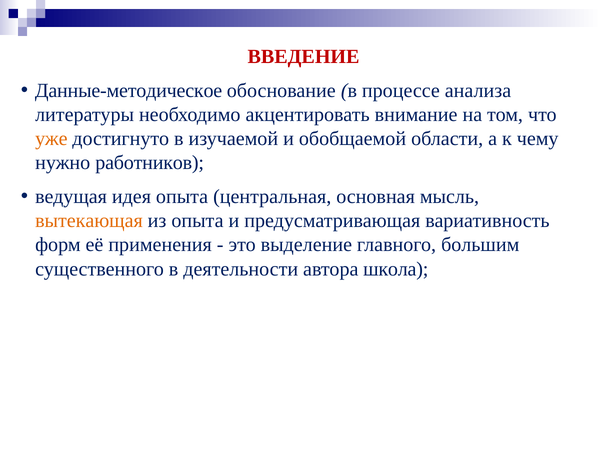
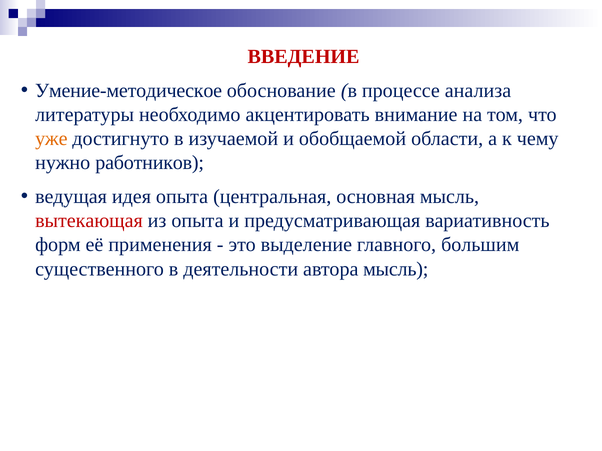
Данные-методическое: Данные-методическое -> Умение-методическое
вытекающая colour: orange -> red
автора школа: школа -> мысль
